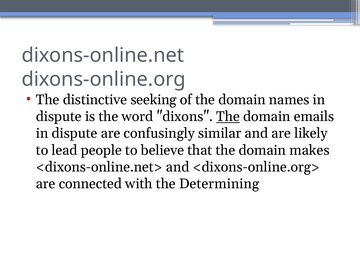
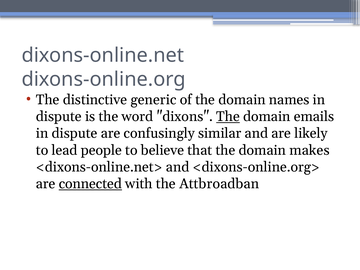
seeking: seeking -> generic
connected underline: none -> present
Determining: Determining -> Attbroadban
